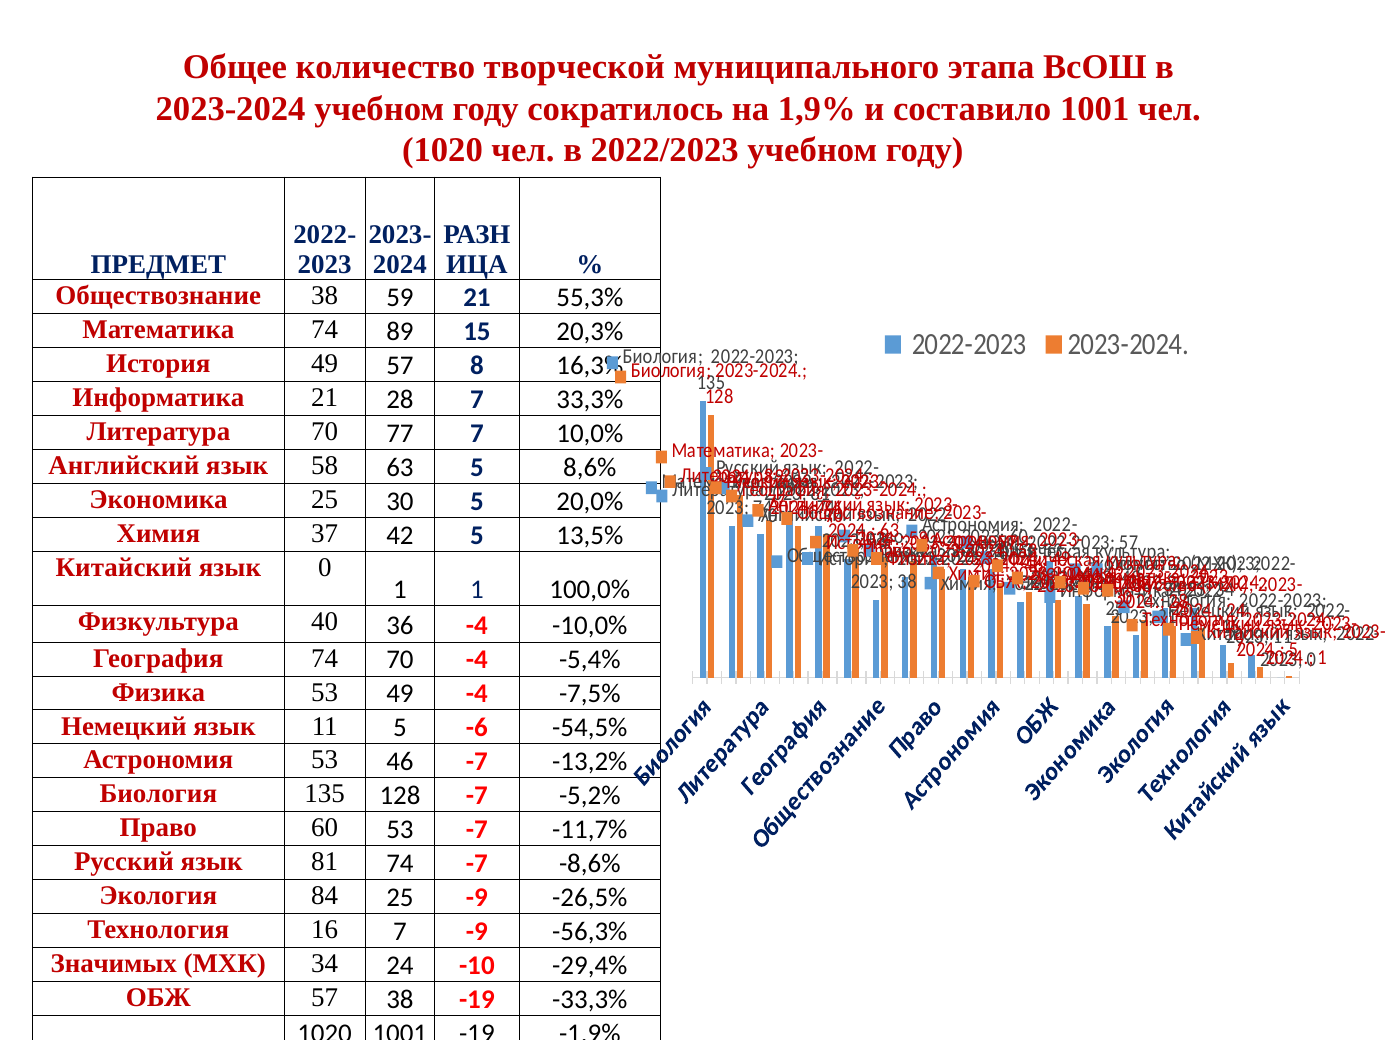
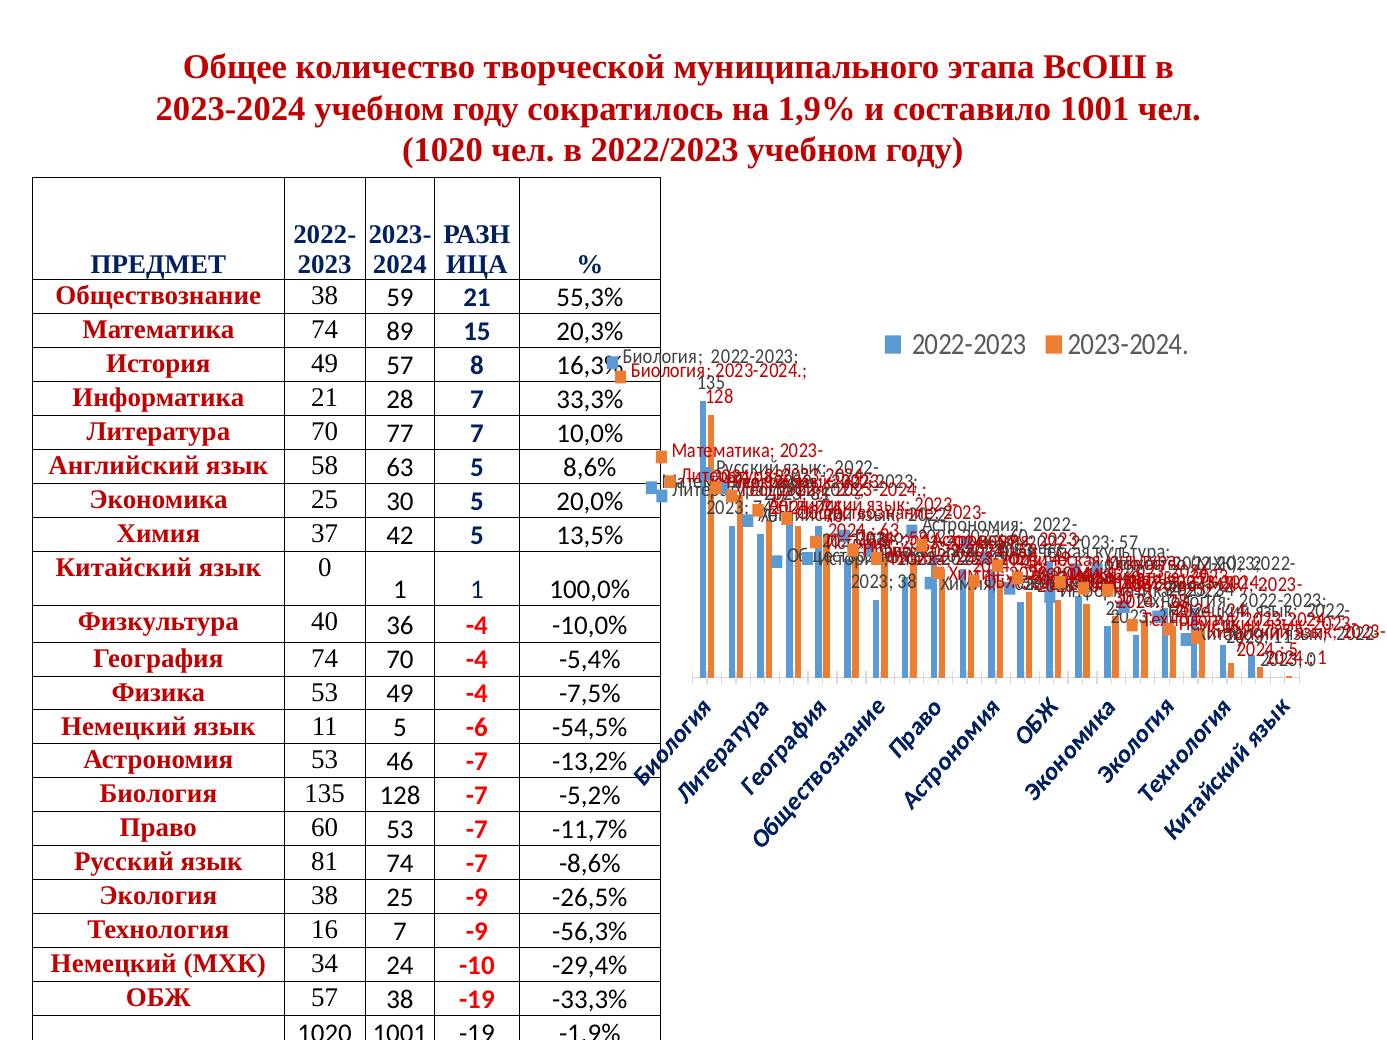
Экология 84: 84 -> 38
Значимых at (114, 964): Значимых -> Немецкий
